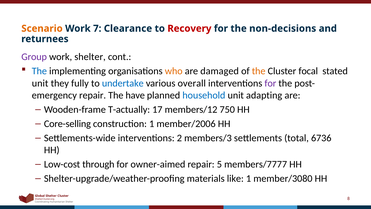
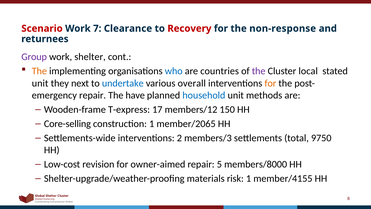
Scenario colour: orange -> red
non-decisions: non-decisions -> non-response
The at (39, 71) colour: blue -> orange
who colour: orange -> blue
damaged: damaged -> countries
the at (259, 71) colour: orange -> purple
focal: focal -> local
fully: fully -> next
for at (270, 83) colour: purple -> orange
adapting: adapting -> methods
T-actually: T-actually -> T-express
750: 750 -> 150
member/2006: member/2006 -> member/2065
6736: 6736 -> 9750
through: through -> revision
members/7777: members/7777 -> members/8000
like: like -> risk
member/3080: member/3080 -> member/4155
